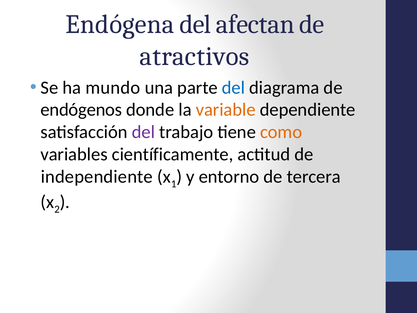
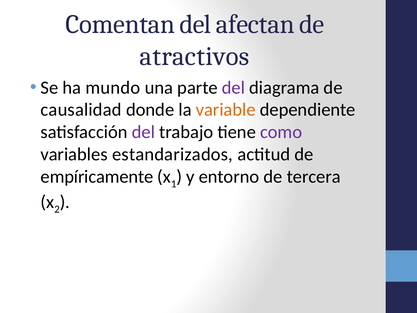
Endógena: Endógena -> Comentan
del at (233, 87) colour: blue -> purple
endógenos: endógenos -> causalidad
como colour: orange -> purple
científicamente: científicamente -> estandarizados
independiente: independiente -> empíricamente
